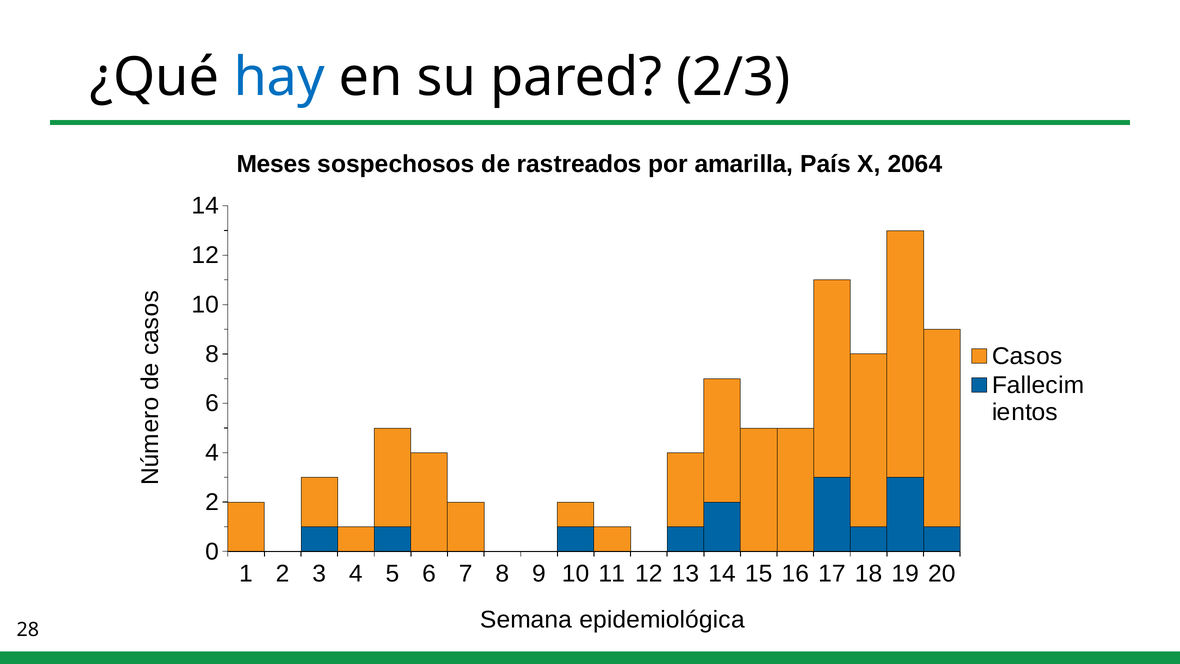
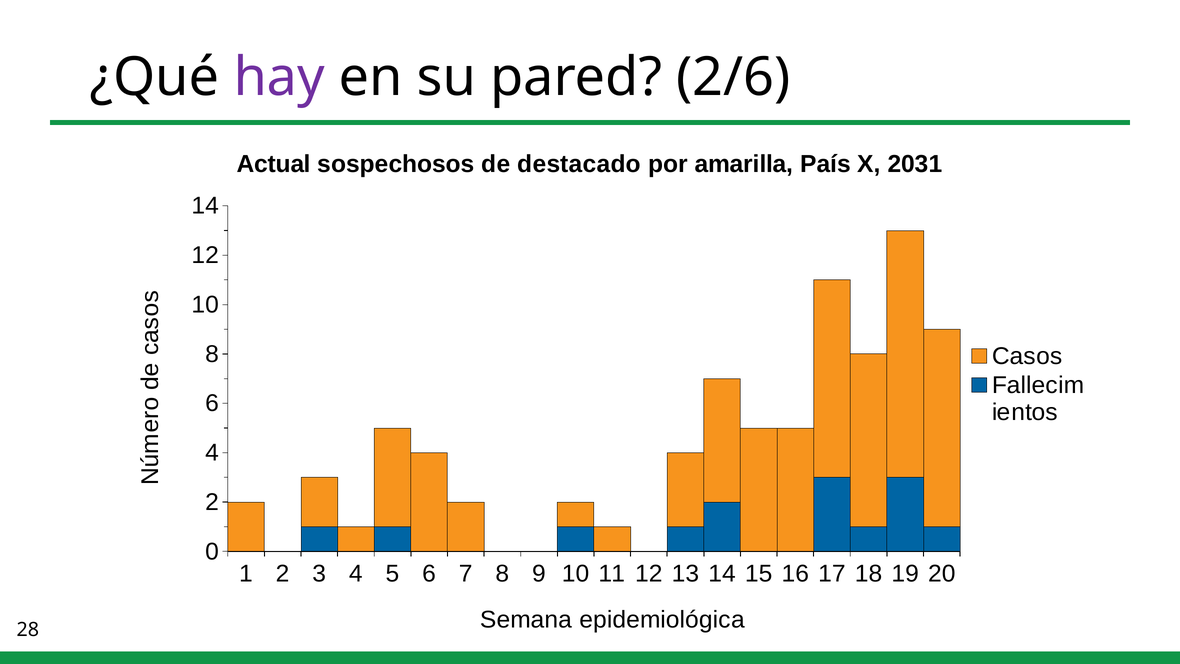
hay colour: blue -> purple
2/3: 2/3 -> 2/6
Meses: Meses -> Actual
rastreados: rastreados -> destacado
2064: 2064 -> 2031
